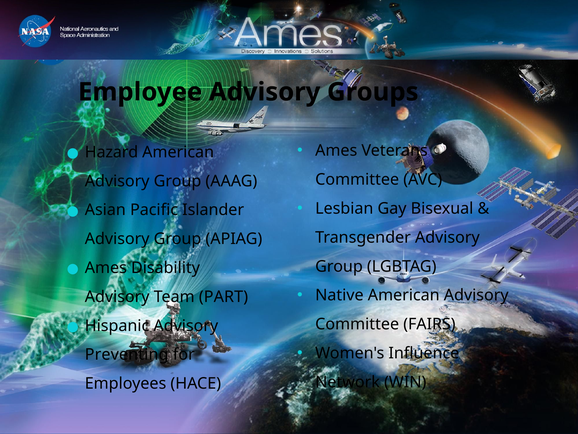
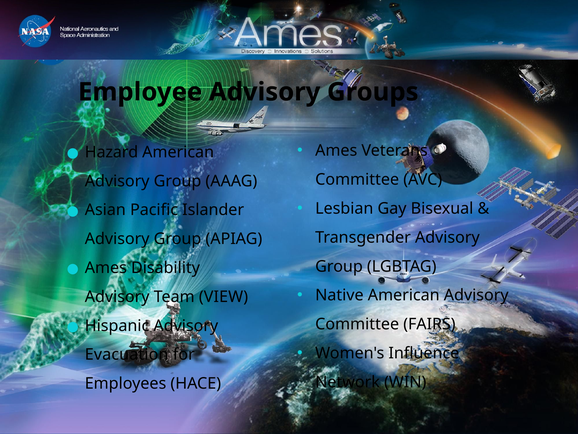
PART: PART -> VIEW
Preventing: Preventing -> Evacuation
